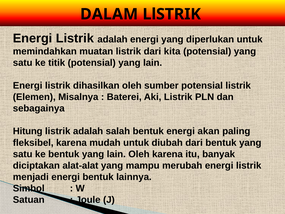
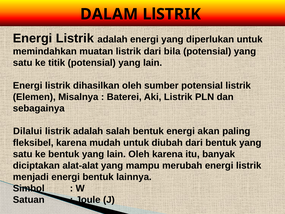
kita: kita -> bila
Hitung: Hitung -> Dilalui
